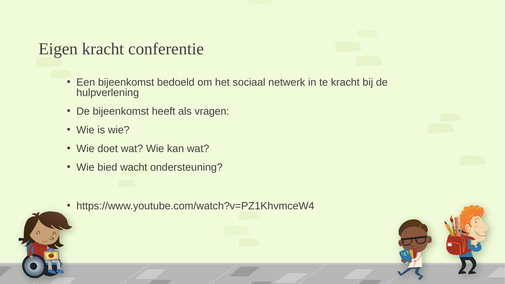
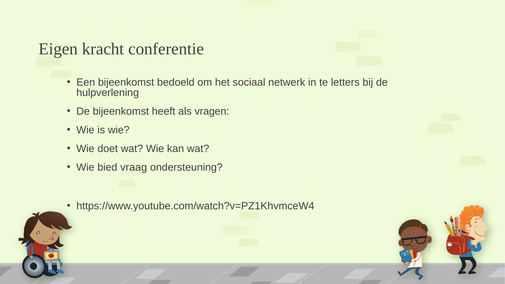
te kracht: kracht -> letters
wacht: wacht -> vraag
